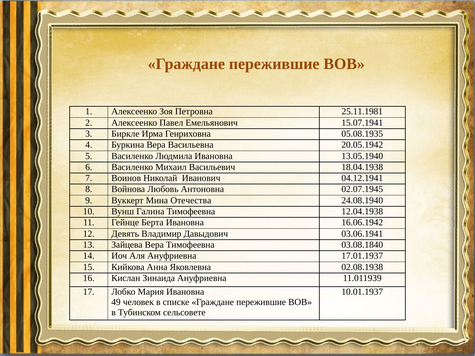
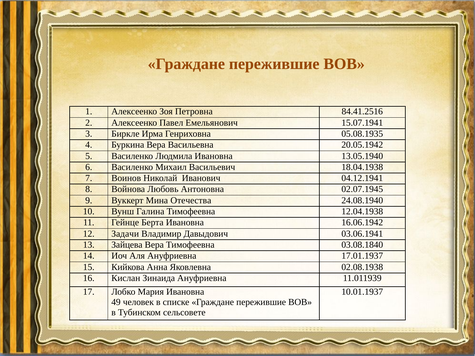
25.11.1981: 25.11.1981 -> 84.41.2516
Девять: Девять -> Задачи
